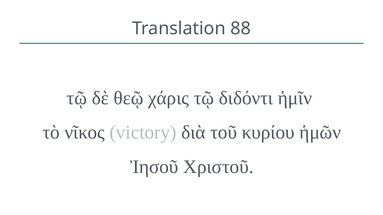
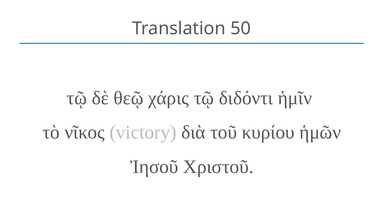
88: 88 -> 50
